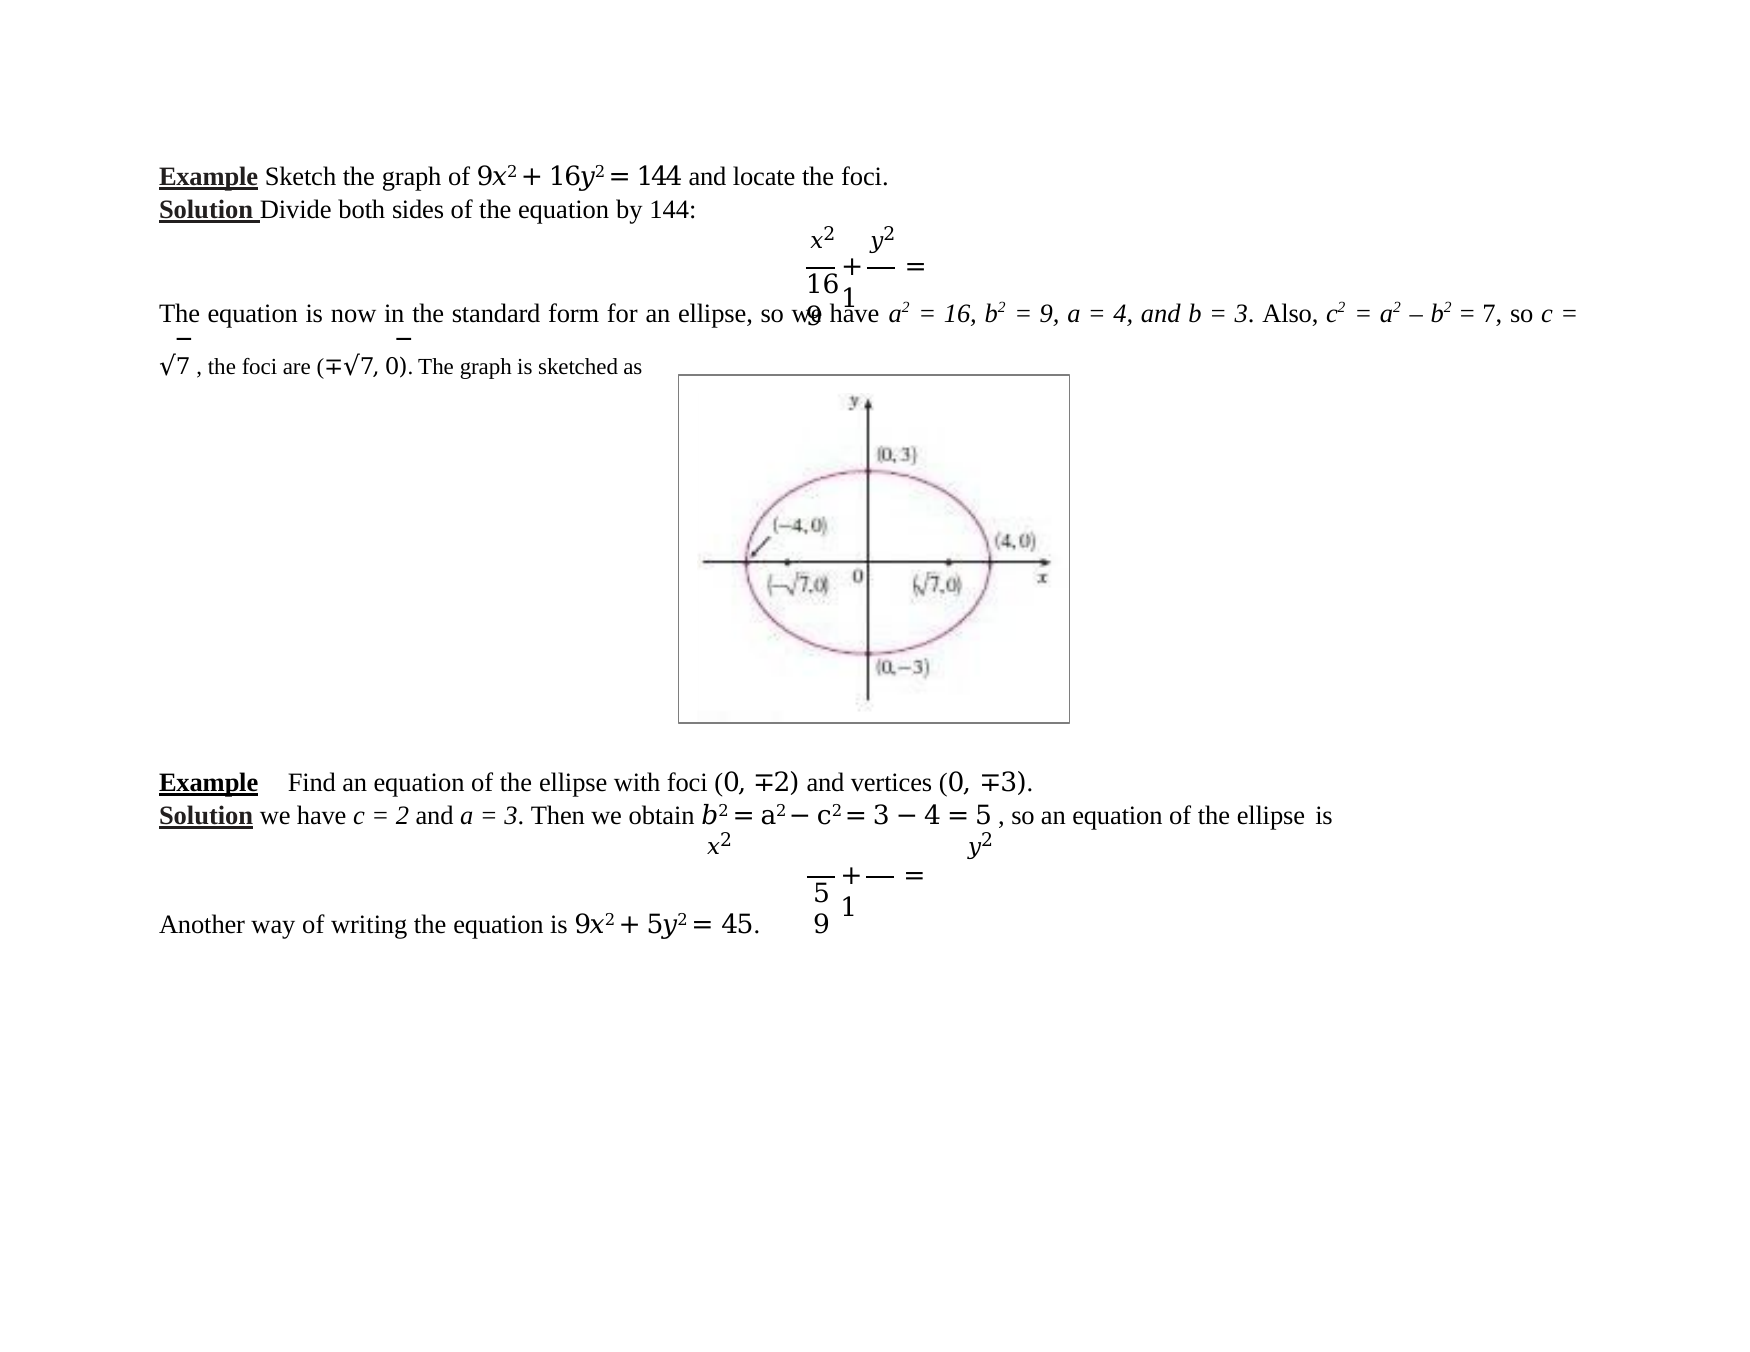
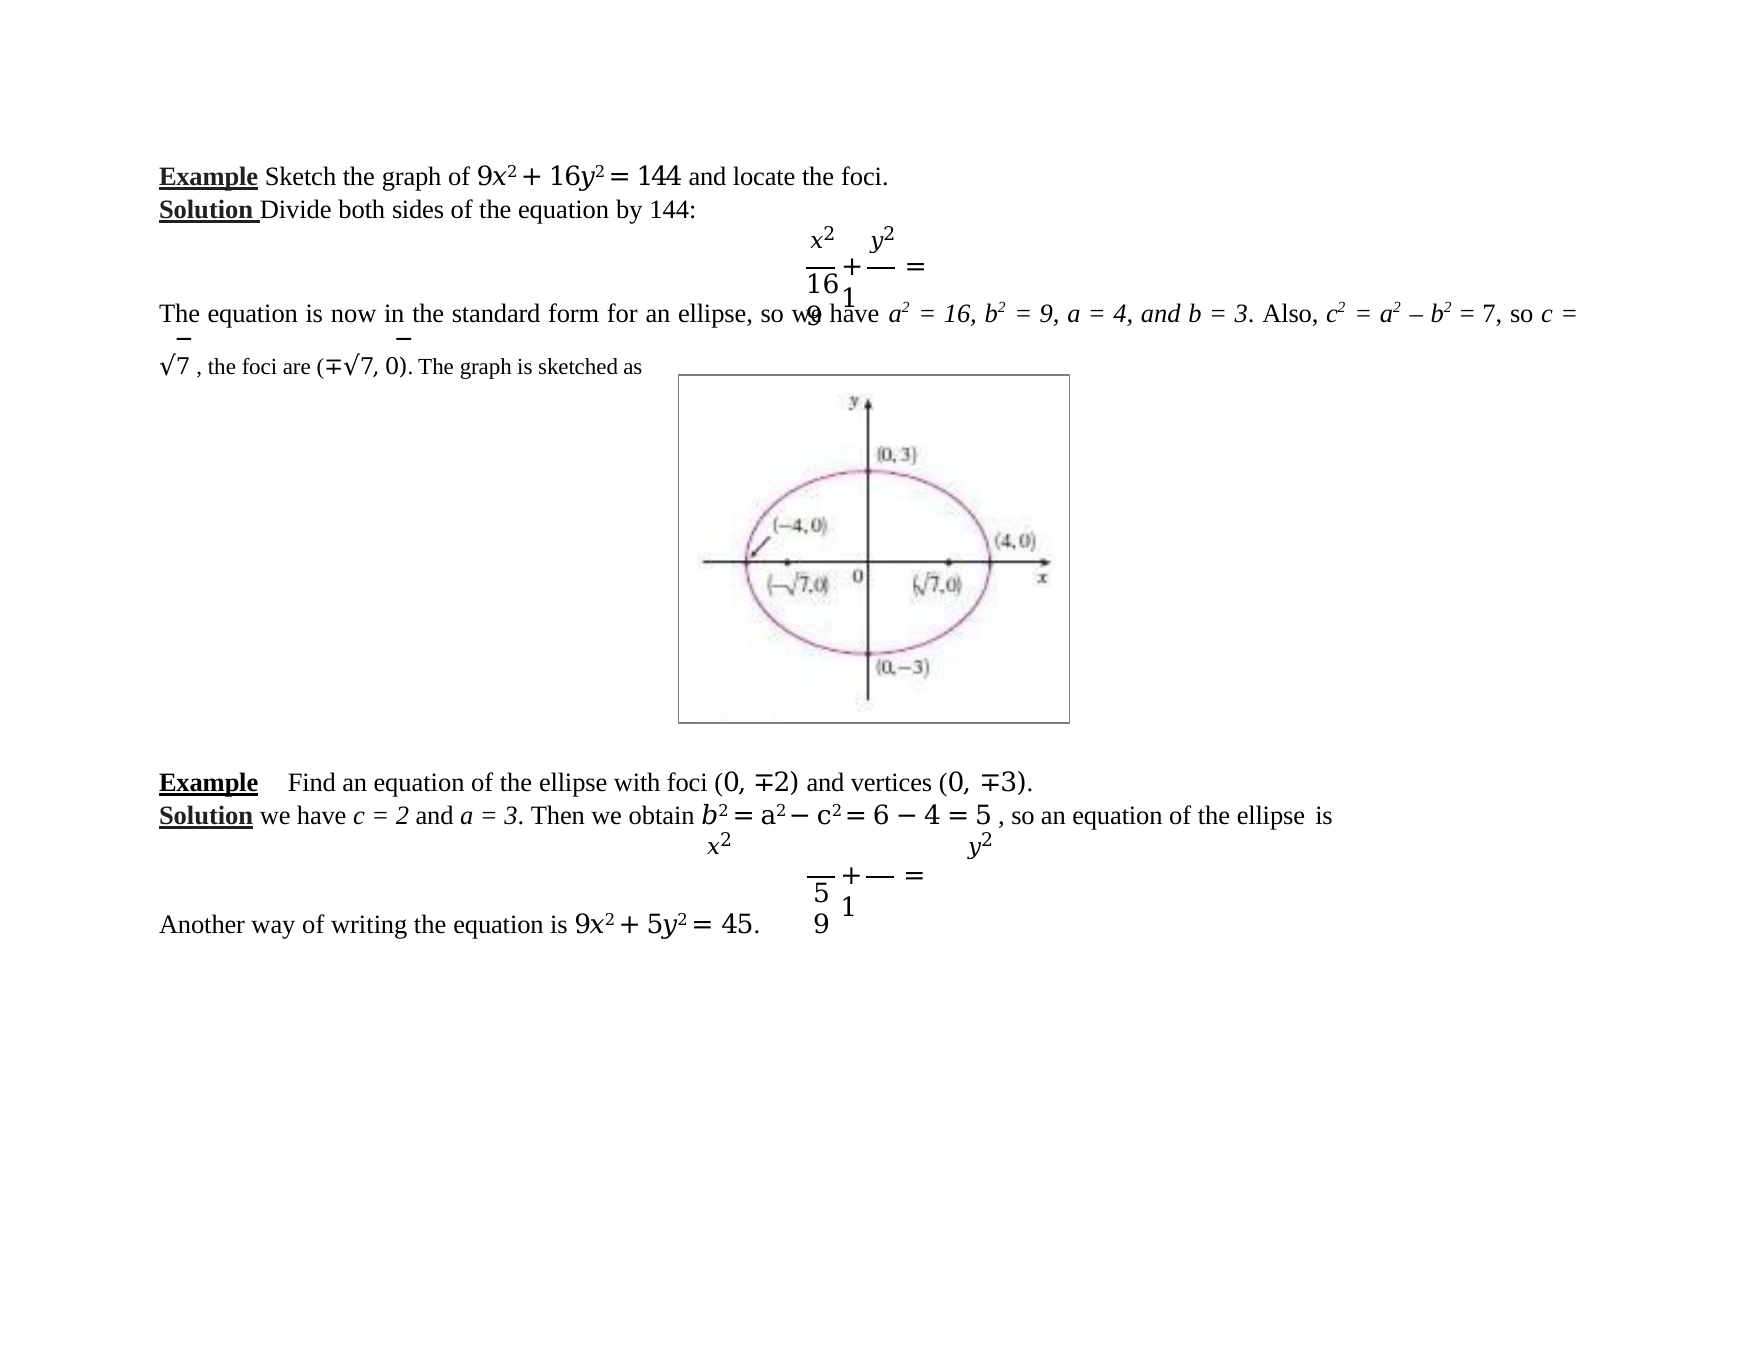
3 at (881, 816): 3 -> 6
